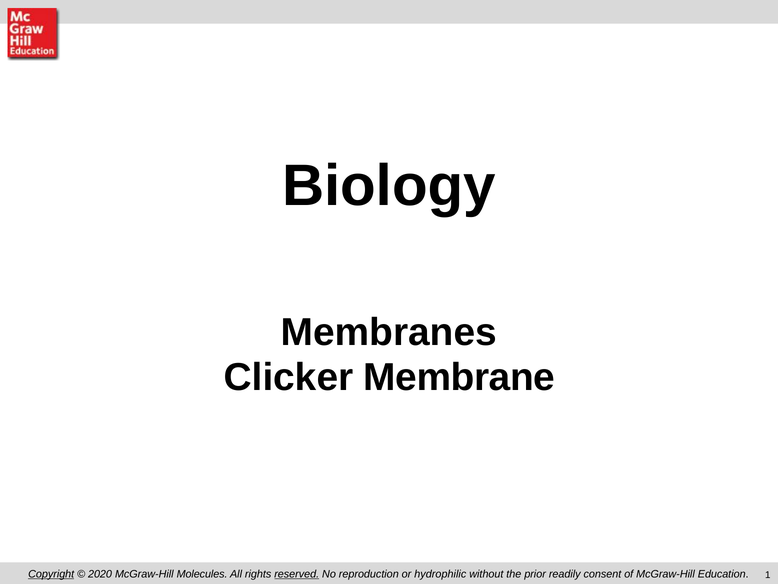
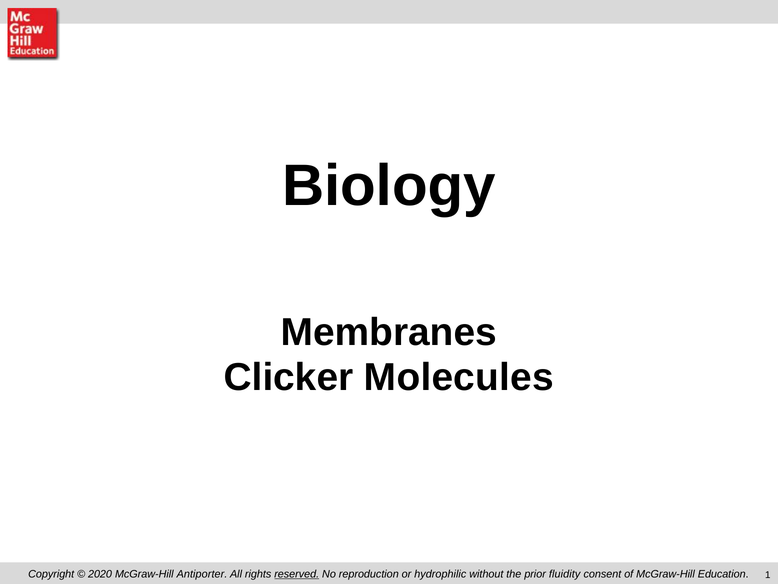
Membrane: Membrane -> Molecules
Copyright underline: present -> none
Molecules: Molecules -> Antiporter
readily: readily -> fluidity
